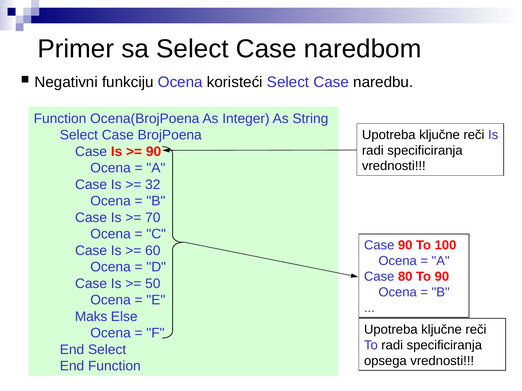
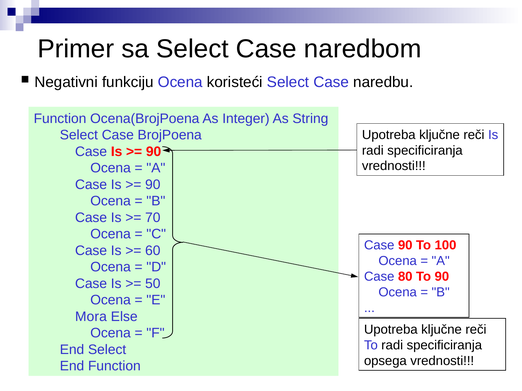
32 at (153, 185): 32 -> 90
Maks: Maks -> Mora
